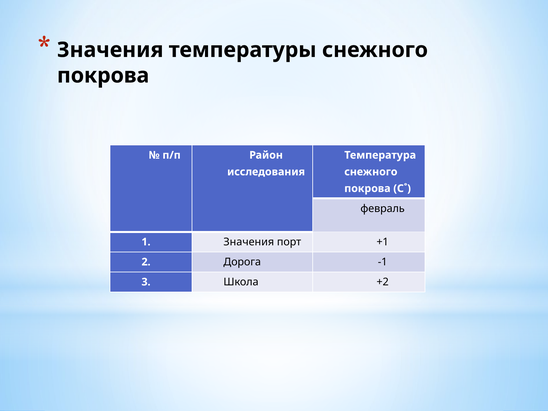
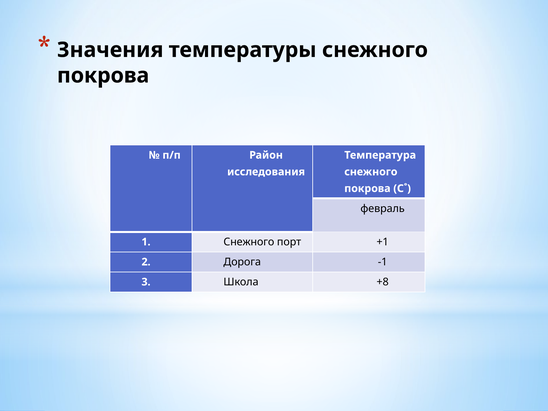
1 Значения: Значения -> Снежного
+2: +2 -> +8
